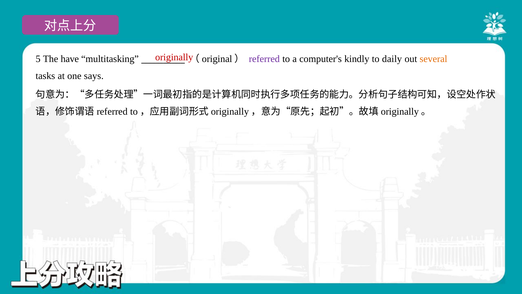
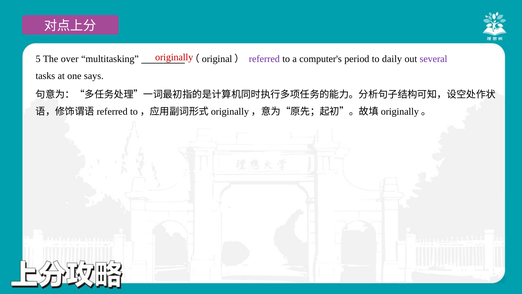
have: have -> over
kindly: kindly -> period
several colour: orange -> purple
